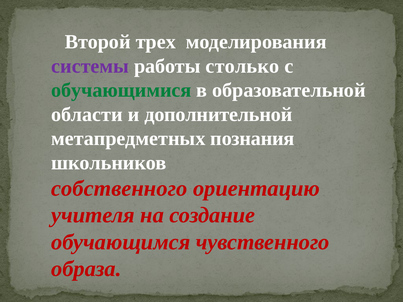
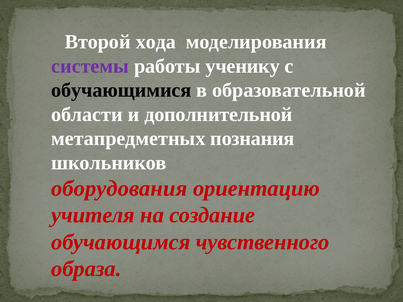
трех: трех -> хода
столько: столько -> ученику
обучающимися colour: green -> black
собственного: собственного -> оборудования
